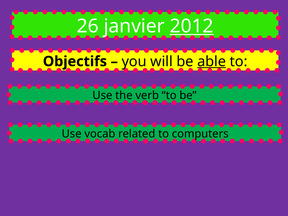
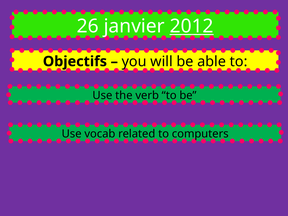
able underline: present -> none
